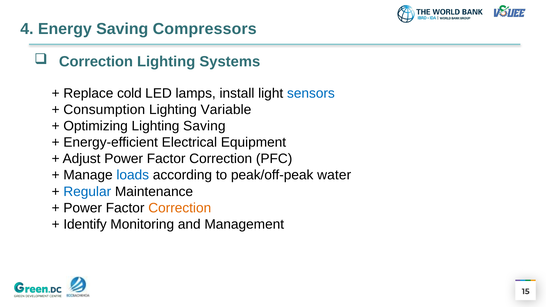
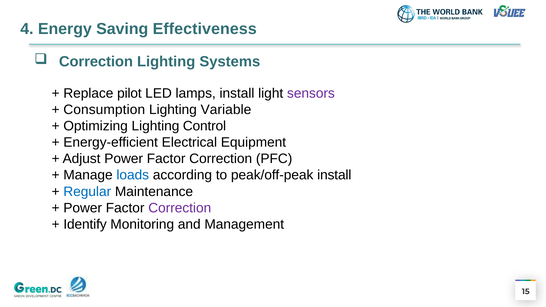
Compressors: Compressors -> Effectiveness
cold: cold -> pilot
sensors colour: blue -> purple
Lighting Saving: Saving -> Control
peak/off-peak water: water -> install
Correction at (180, 208) colour: orange -> purple
